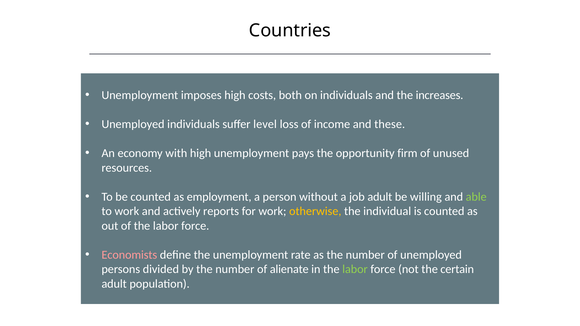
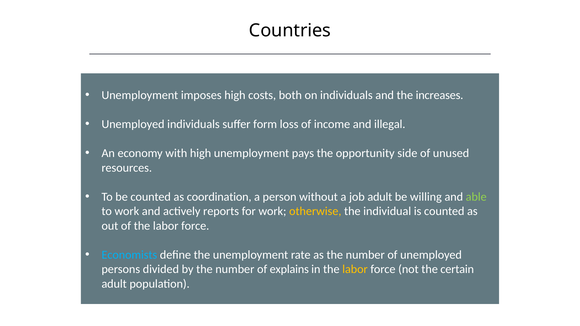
level: level -> form
these: these -> illegal
firm: firm -> side
employment: employment -> coordination
Economists colour: pink -> light blue
alienate: alienate -> explains
labor at (355, 269) colour: light green -> yellow
